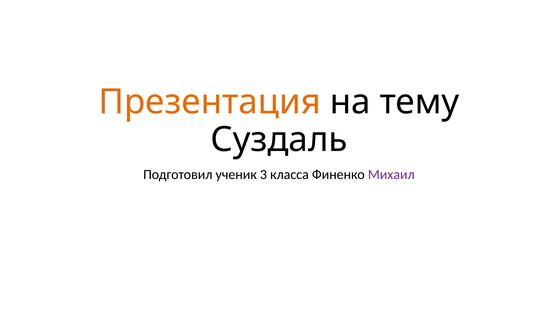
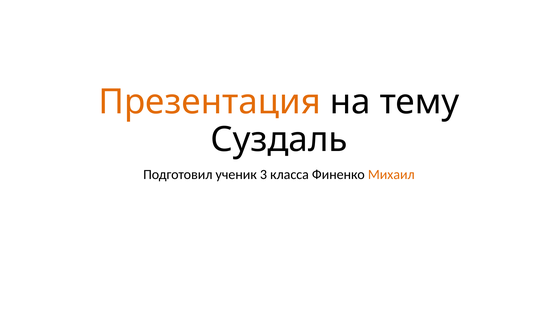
Михаил colour: purple -> orange
